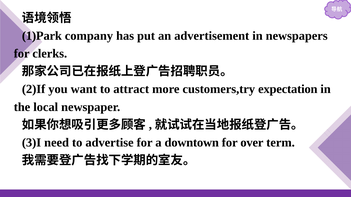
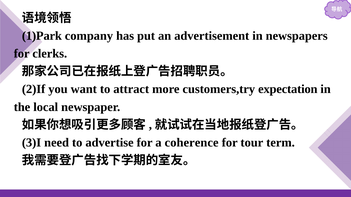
downtown: downtown -> coherence
over: over -> tour
